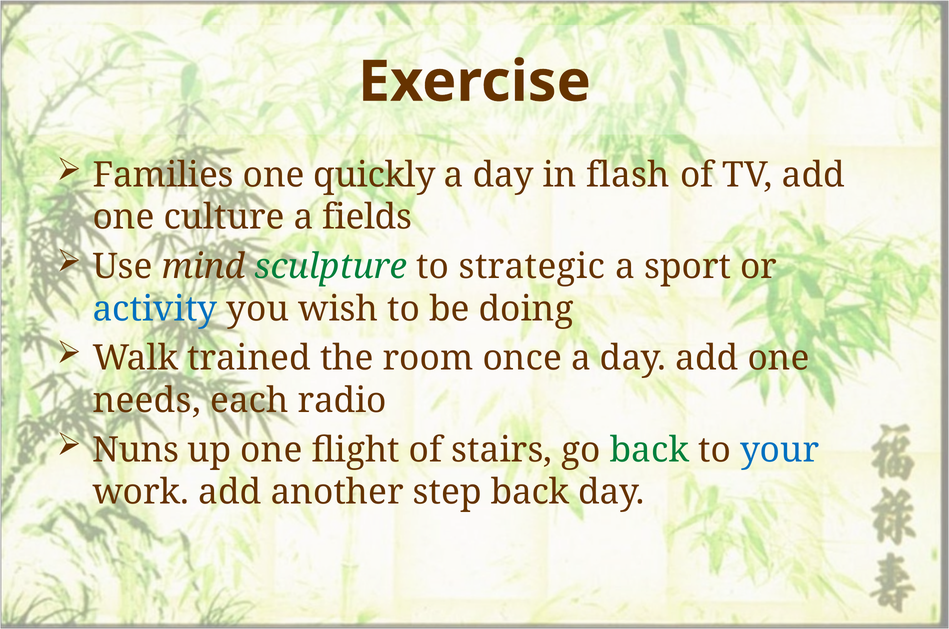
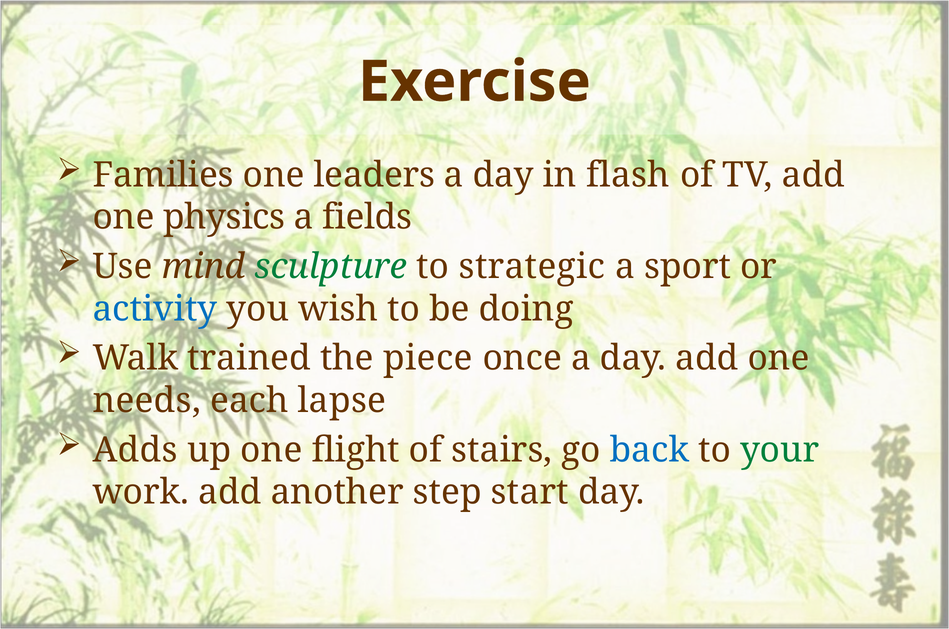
quickly: quickly -> leaders
culture: culture -> physics
room: room -> piece
radio: radio -> lapse
Nuns: Nuns -> Adds
back at (649, 450) colour: green -> blue
your colour: blue -> green
step back: back -> start
